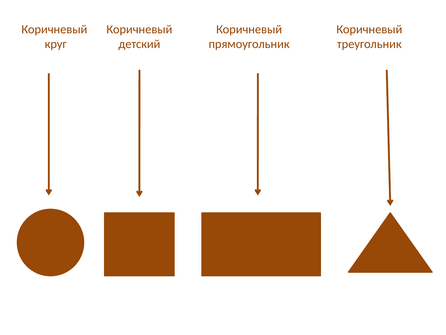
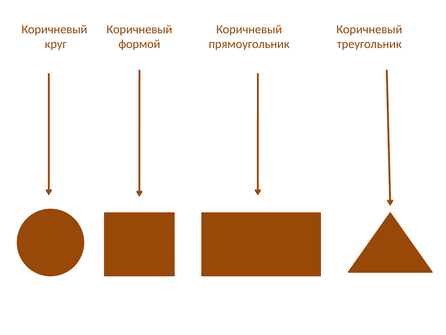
детский: детский -> формой
